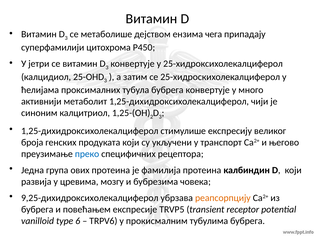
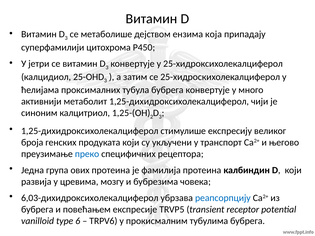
чега: чега -> која
9,25-дихидроксихолекалциферол: 9,25-дихидроксихолекалциферол -> 6,03-дихидроксихолекалциферол
реапсорпцију colour: orange -> blue
